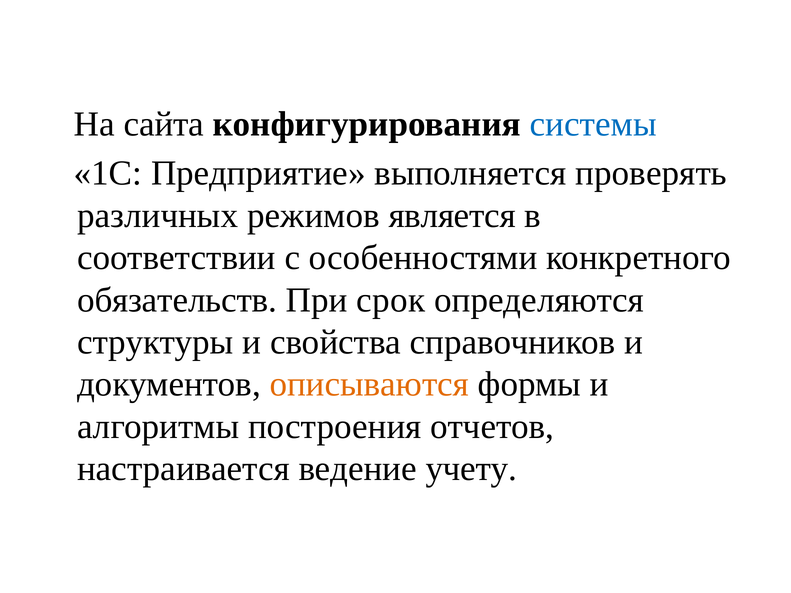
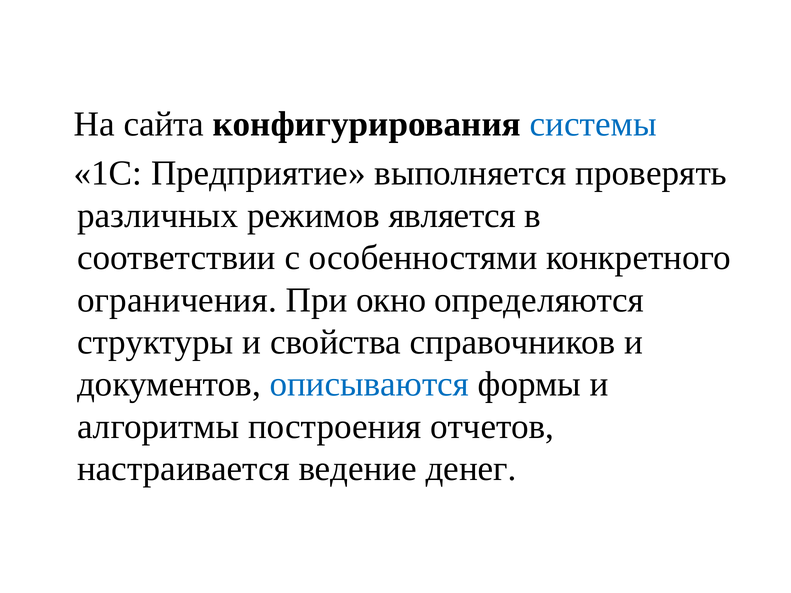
обязательств: обязательств -> ограничения
срок: срок -> окно
описываются colour: orange -> blue
учету: учету -> денег
